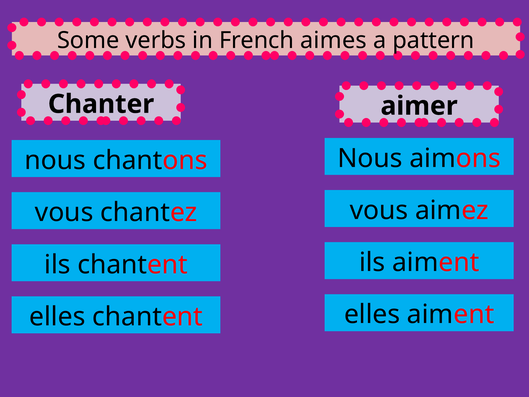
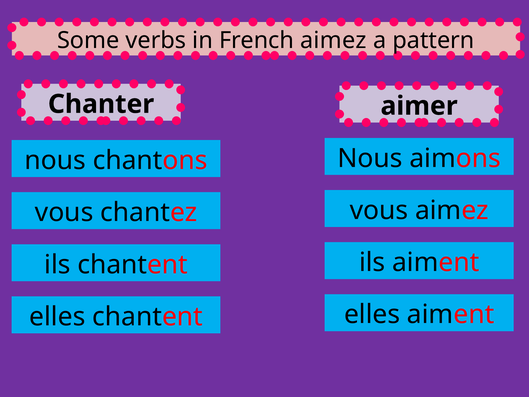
French aimes: aimes -> aimez
